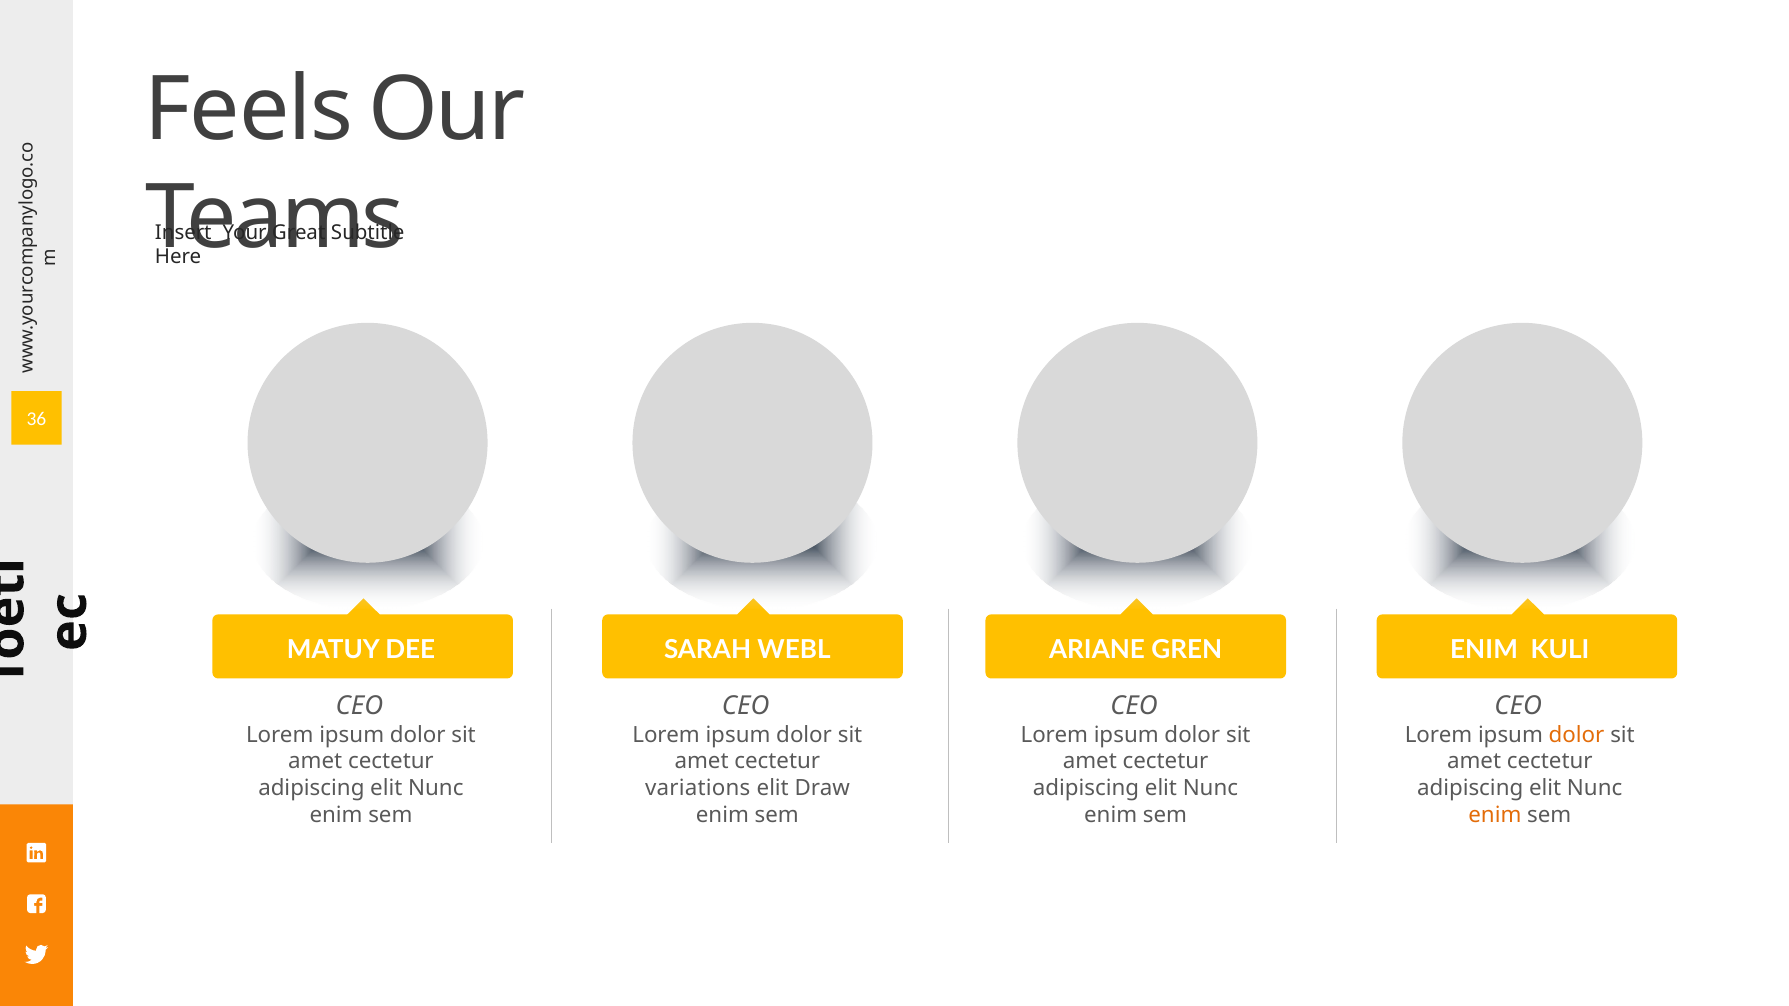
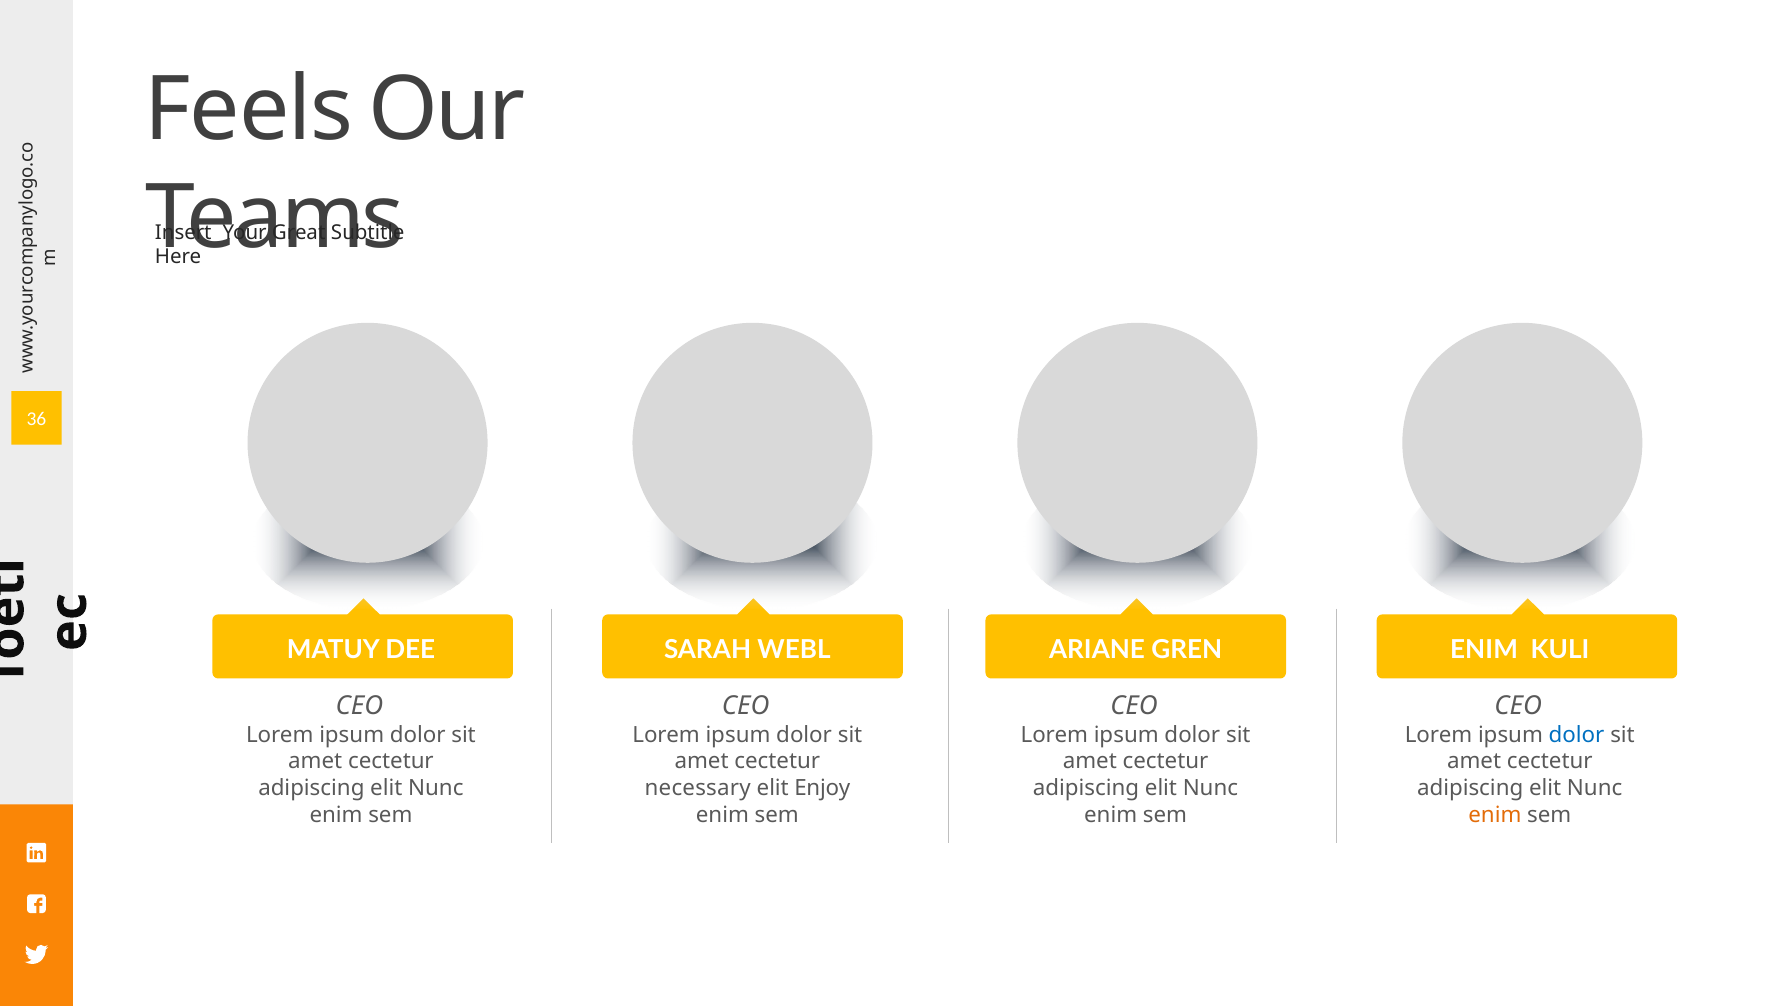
dolor at (1576, 735) colour: orange -> blue
variations: variations -> necessary
Draw: Draw -> Enjoy
